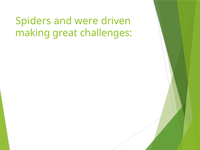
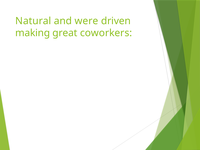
Spiders: Spiders -> Natural
challenges: challenges -> coworkers
